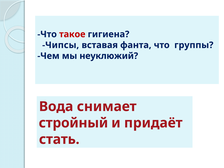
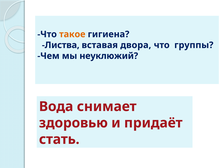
такое colour: red -> orange
Чипсы: Чипсы -> Листва
фанта: фанта -> двора
стройный: стройный -> здоровью
